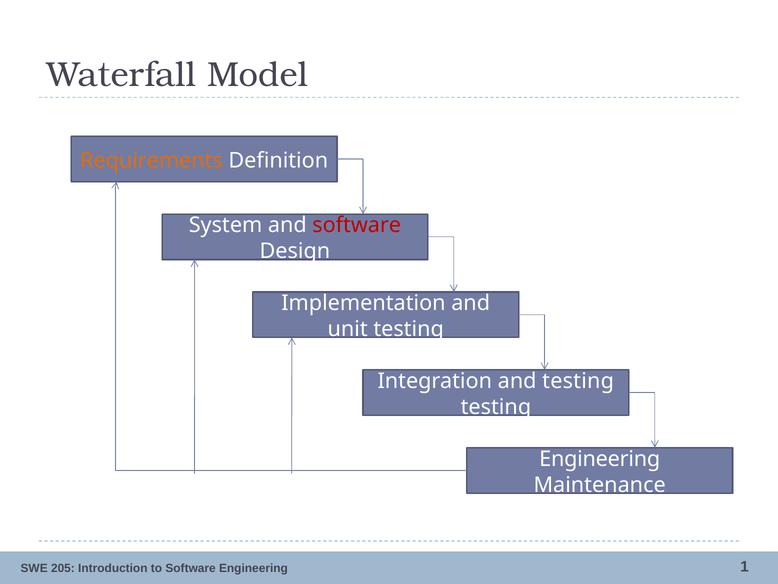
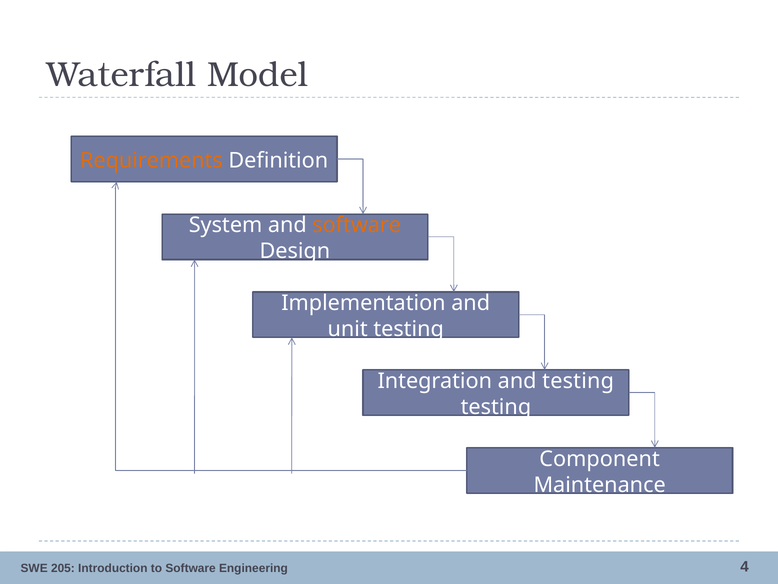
software at (357, 225) colour: red -> orange
Engineering at (600, 459): Engineering -> Component
1: 1 -> 4
